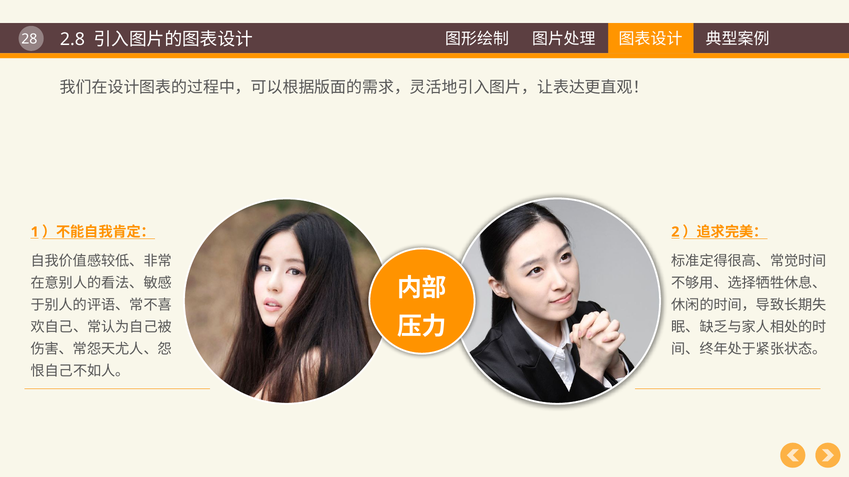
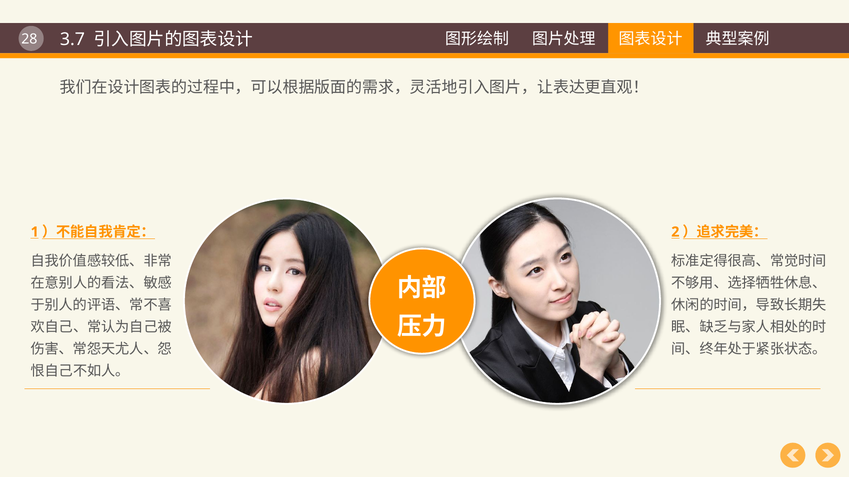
2.8: 2.8 -> 3.7
